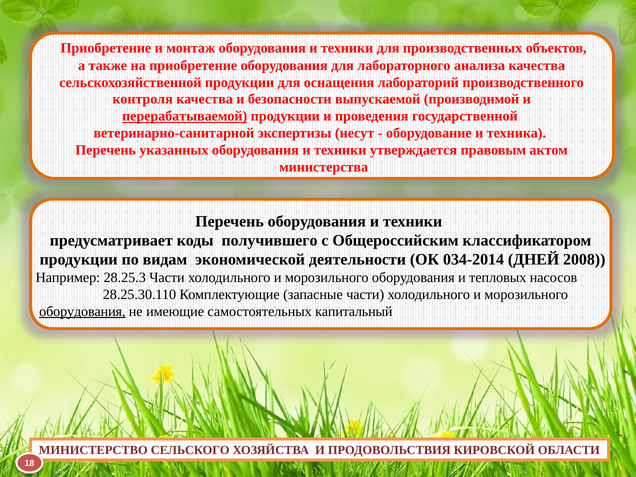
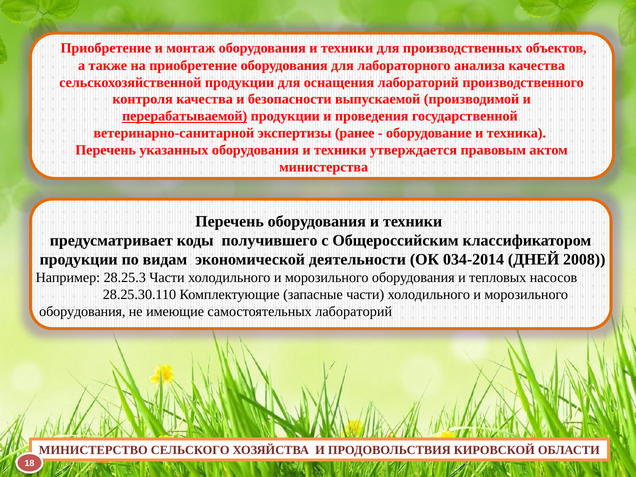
несут: несут -> ранее
оборудования at (82, 312) underline: present -> none
самостоятельных капитальный: капитальный -> лабораторий
